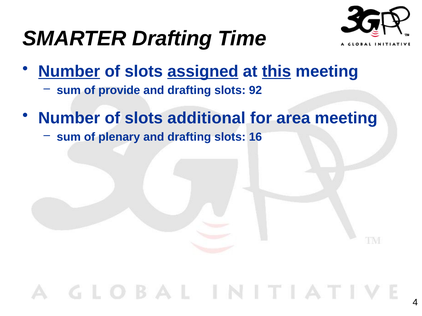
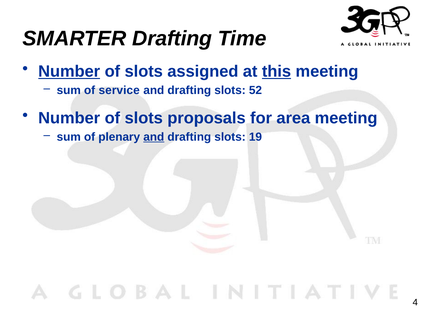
assigned underline: present -> none
provide: provide -> service
92: 92 -> 52
additional: additional -> proposals
and at (154, 137) underline: none -> present
16: 16 -> 19
